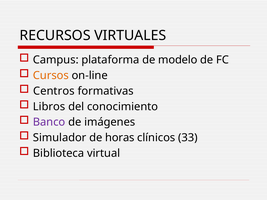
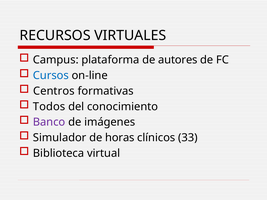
modelo: modelo -> autores
Cursos colour: orange -> blue
Libros: Libros -> Todos
